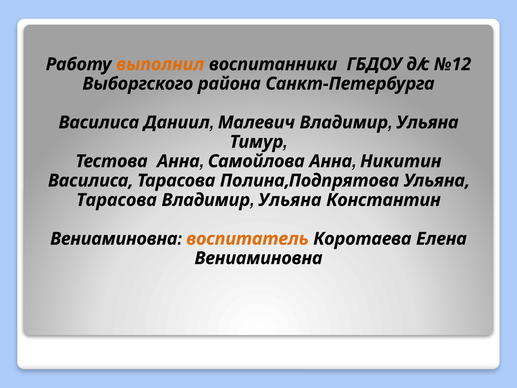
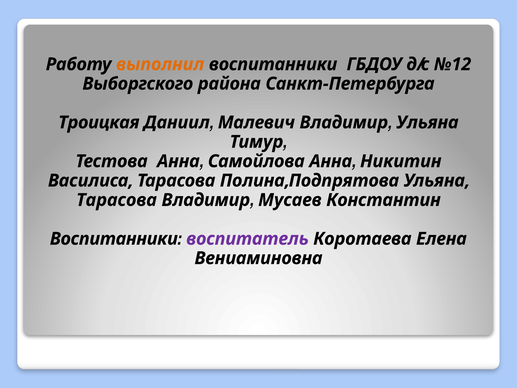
Василиса at (99, 122): Василиса -> Троицкая
Ульяна at (290, 200): Ульяна -> Мусаев
Вениаминовна at (114, 239): Вениаминовна -> Воспитанники
воспитатель colour: orange -> purple
